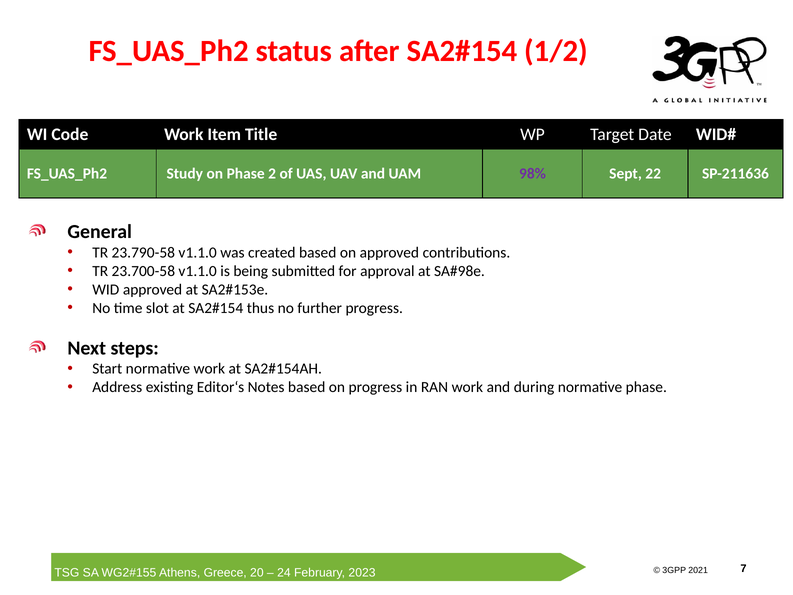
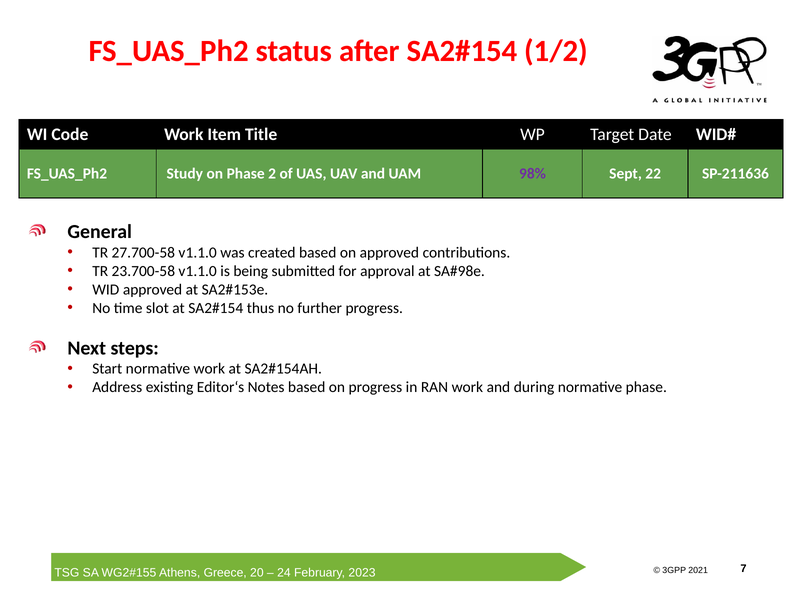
23.790-58: 23.790-58 -> 27.700-58
